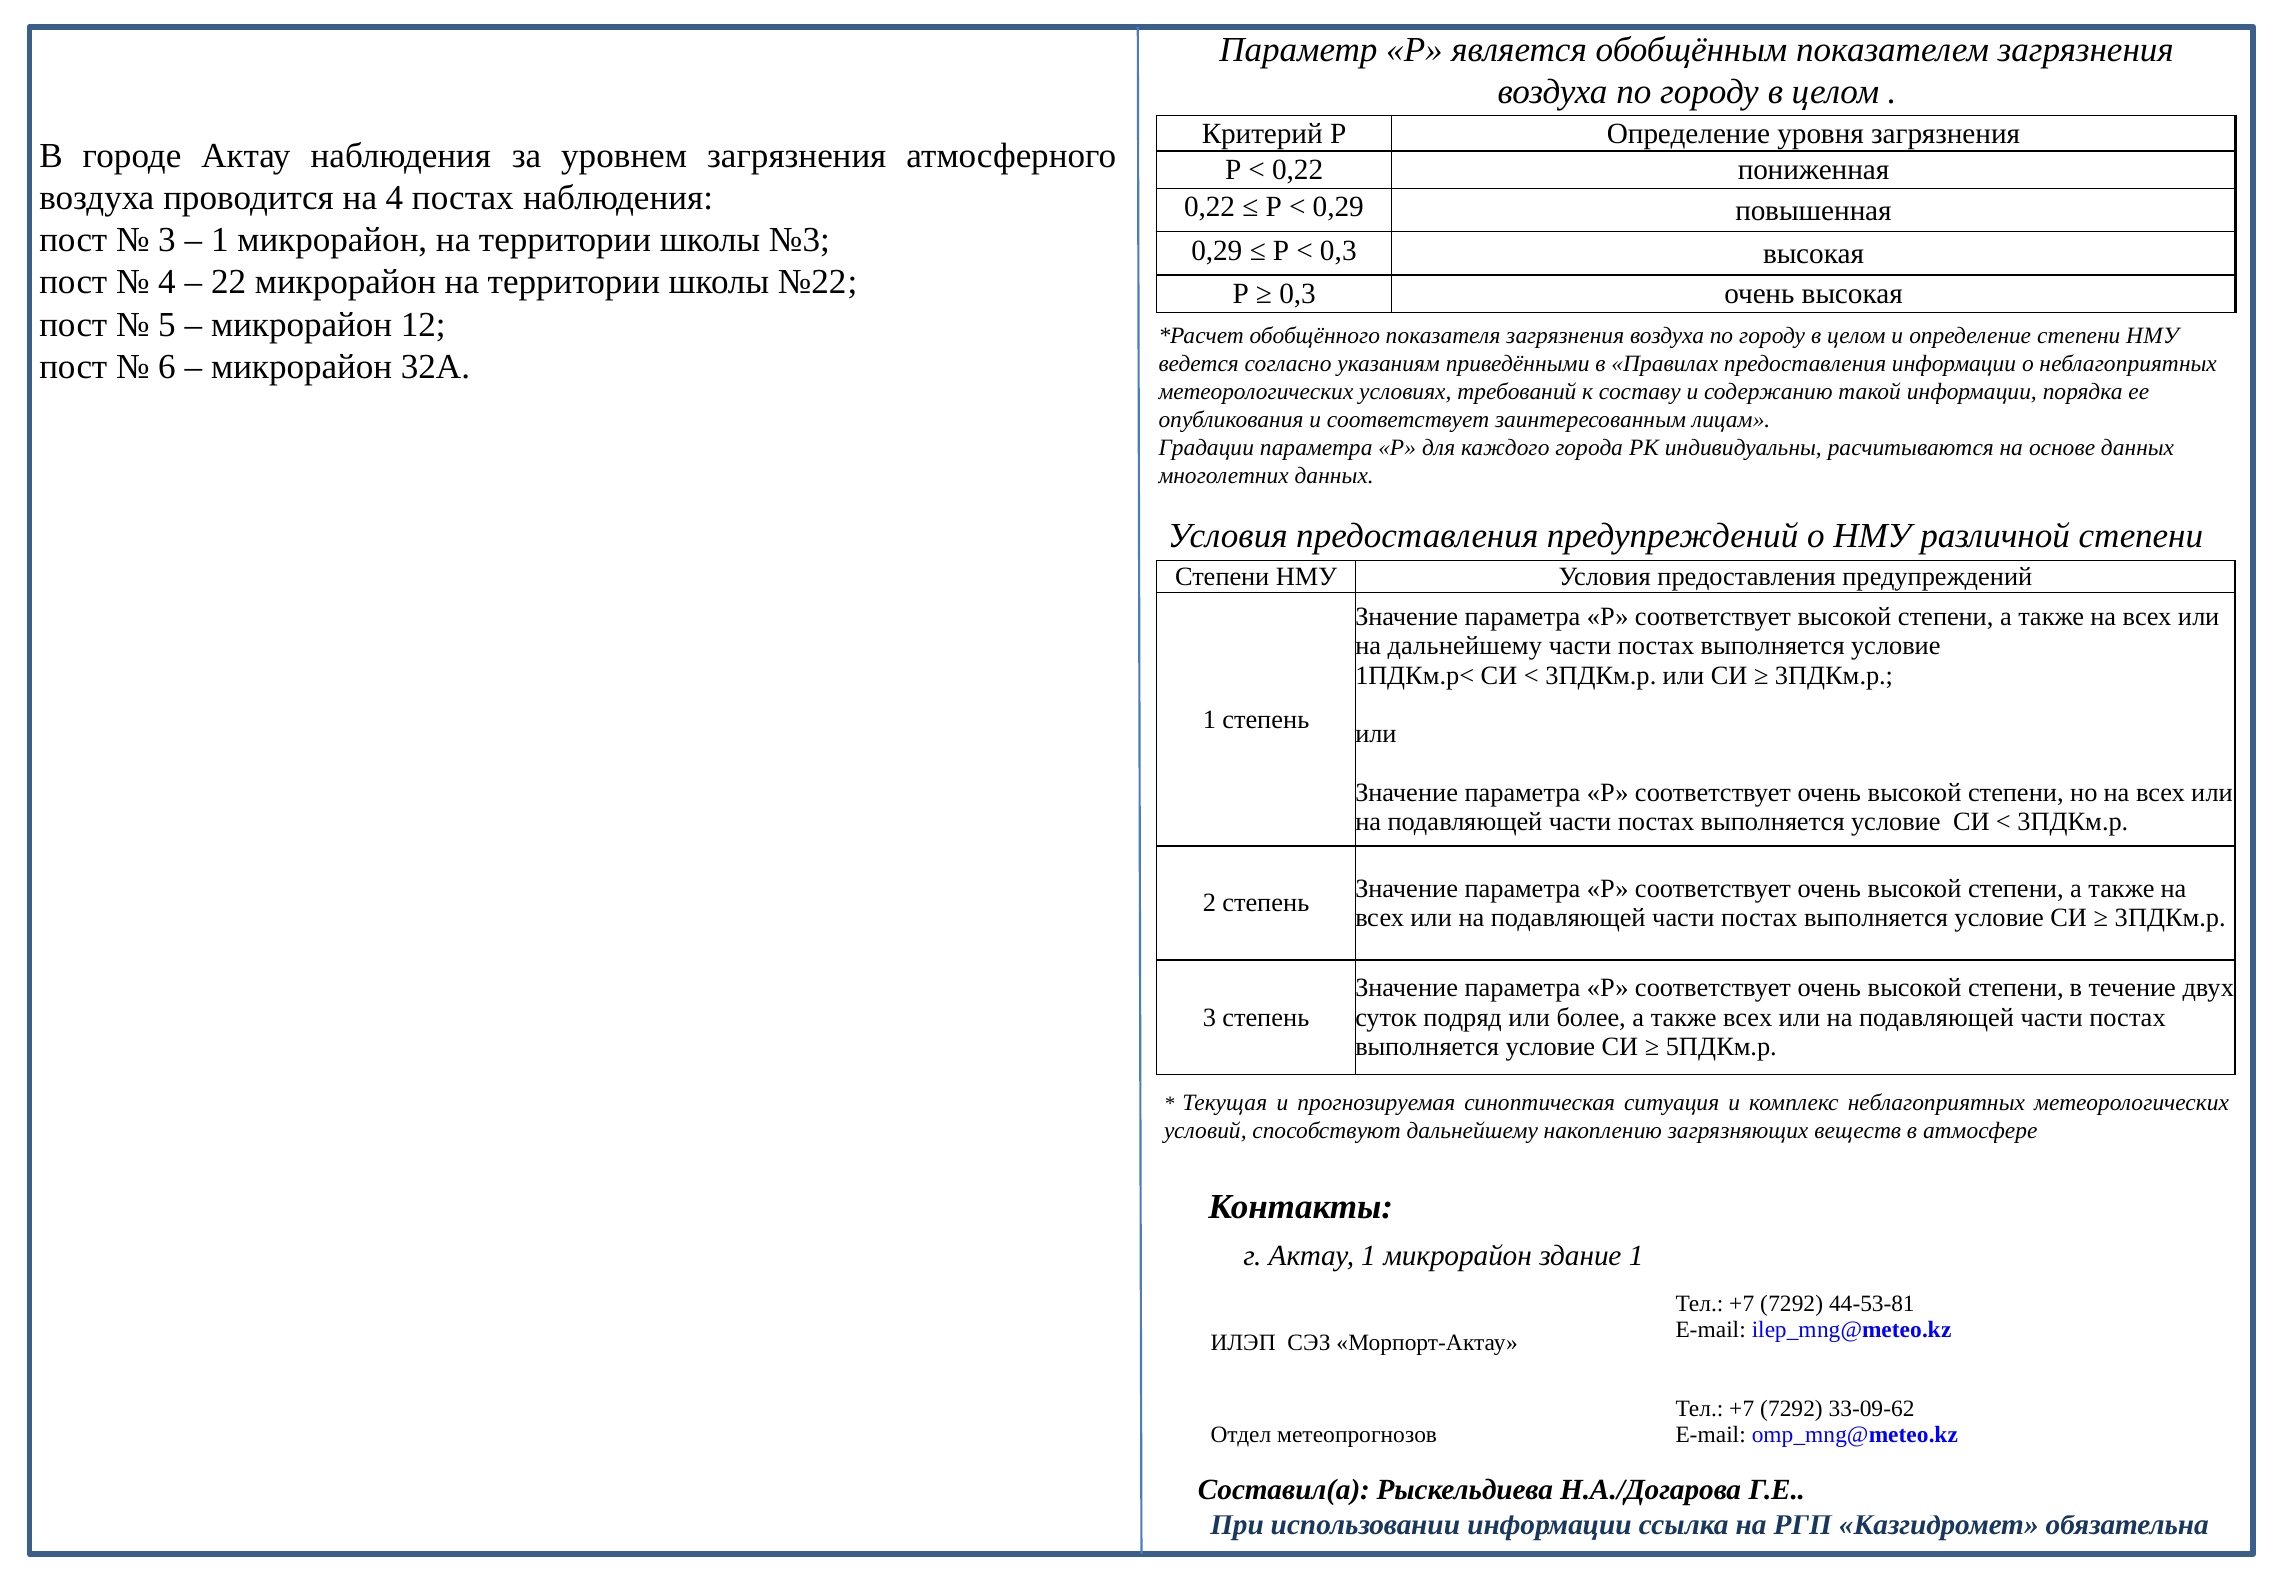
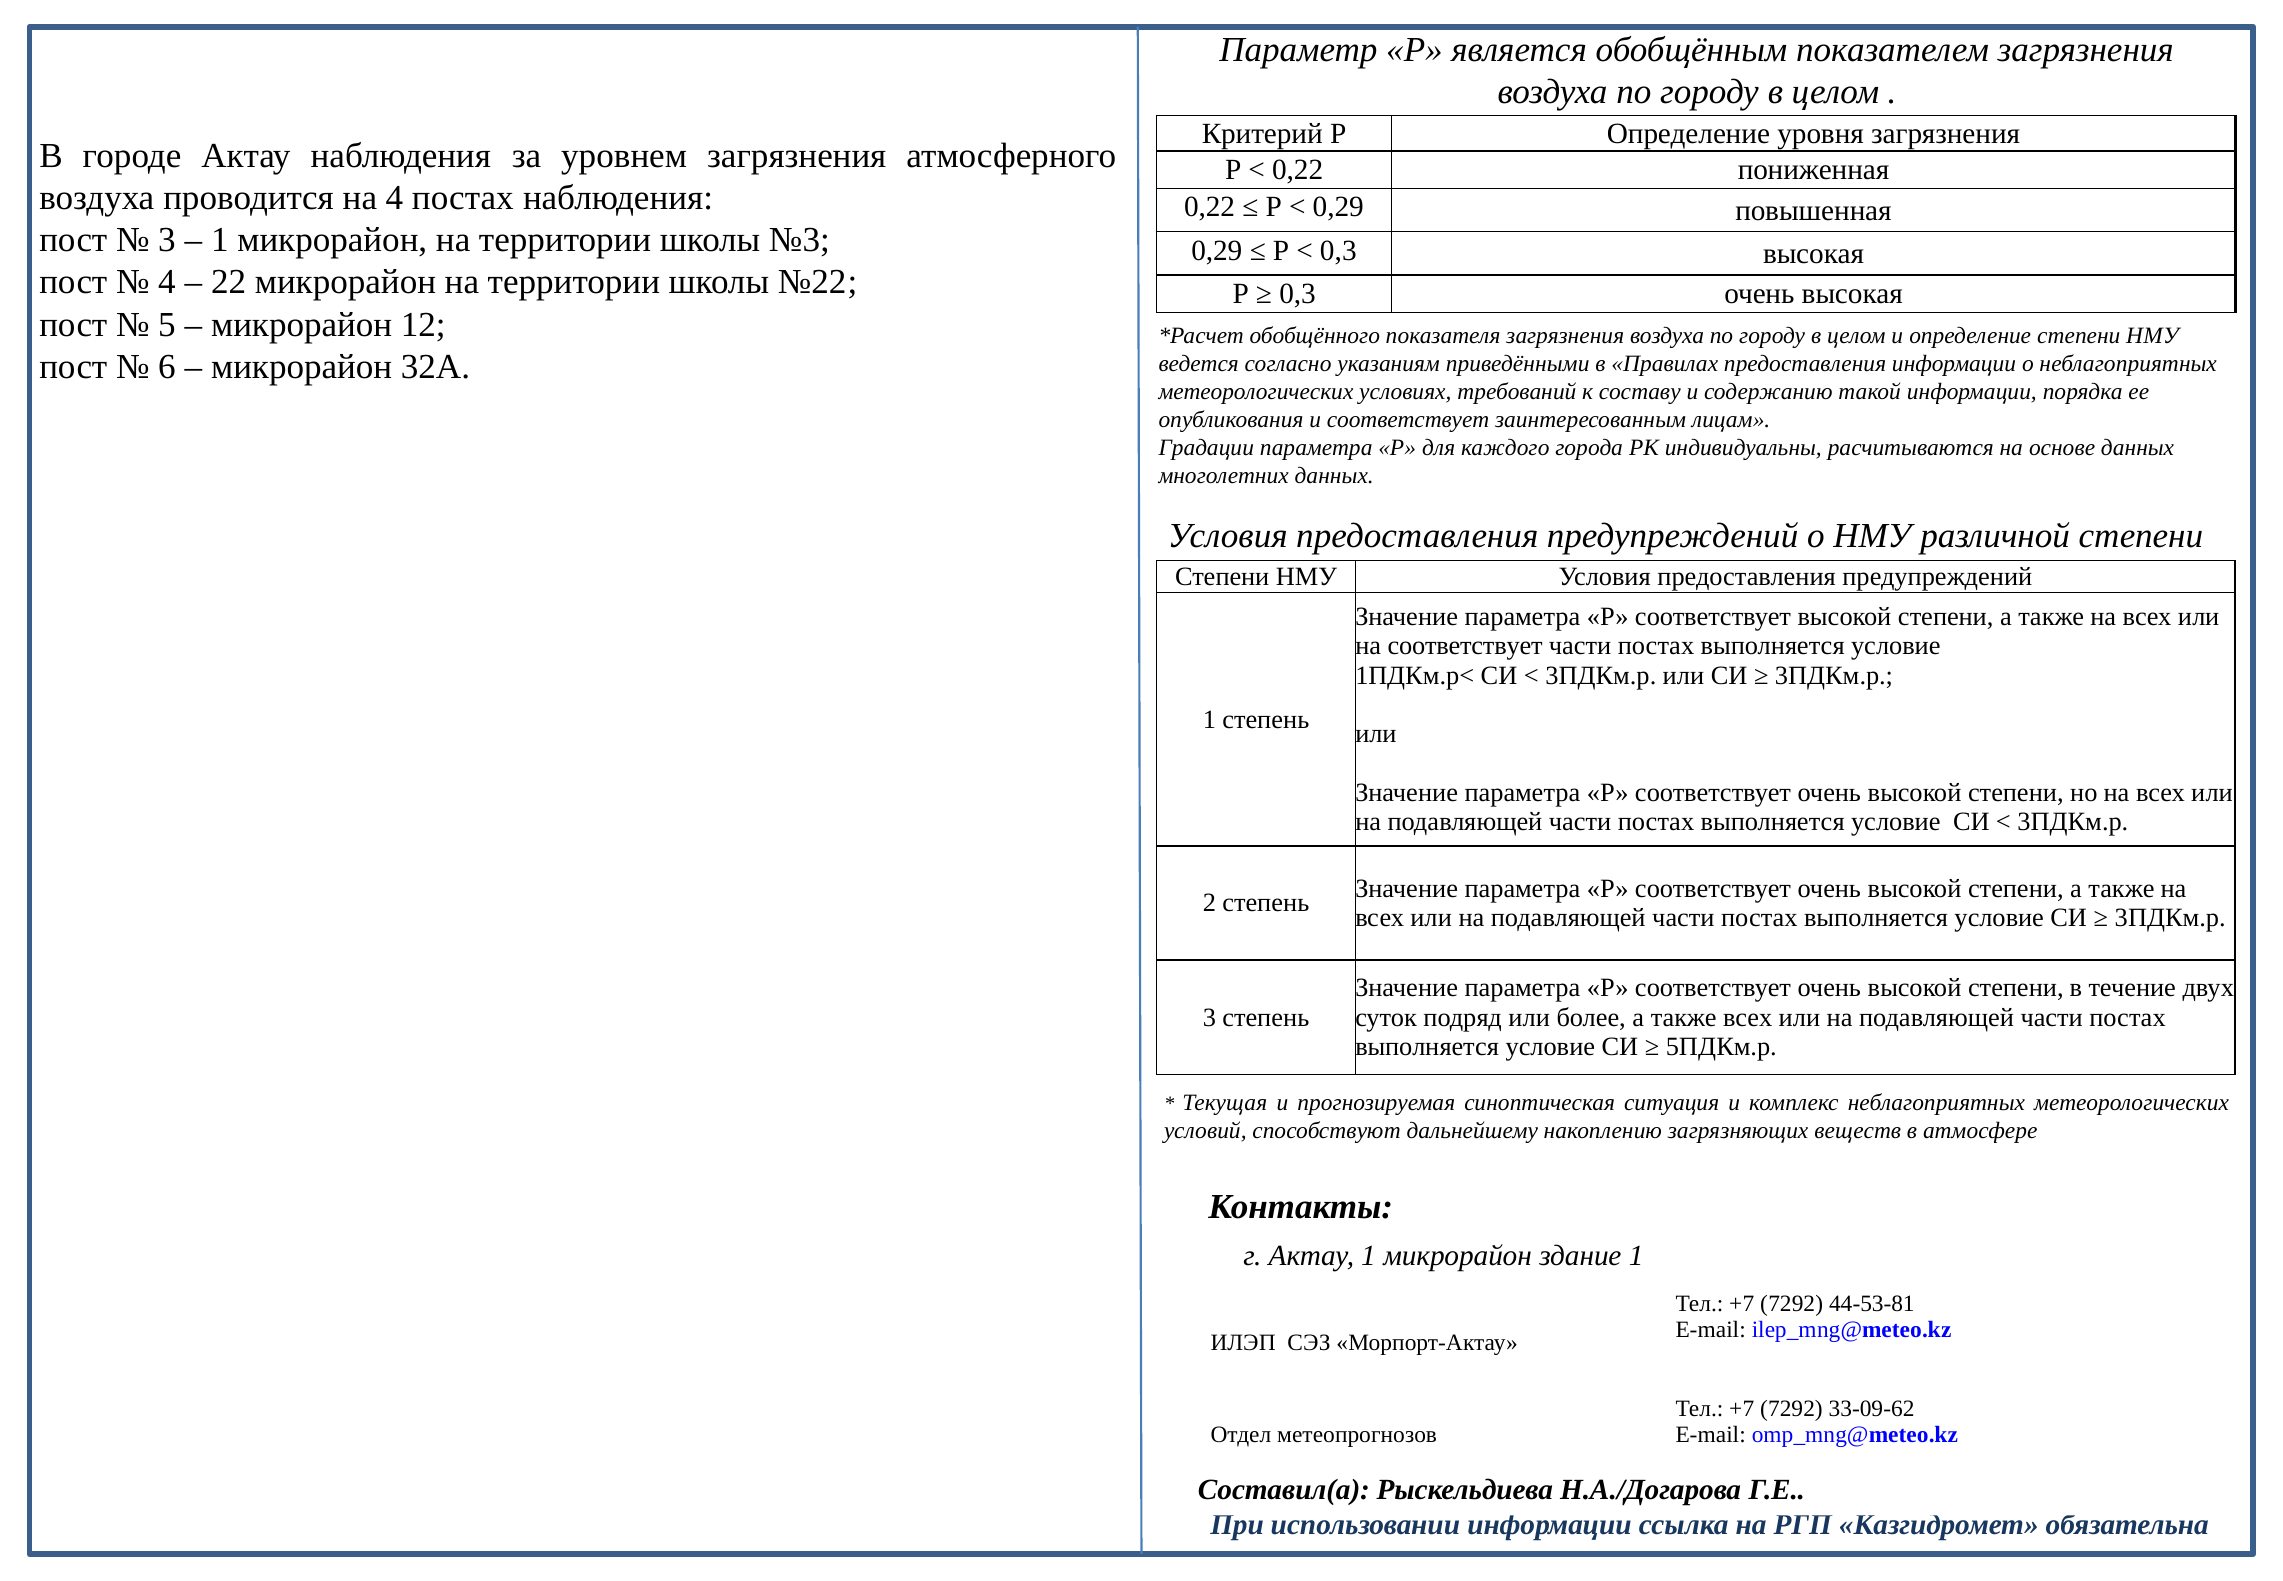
на дальнейшему: дальнейшему -> соответствует
